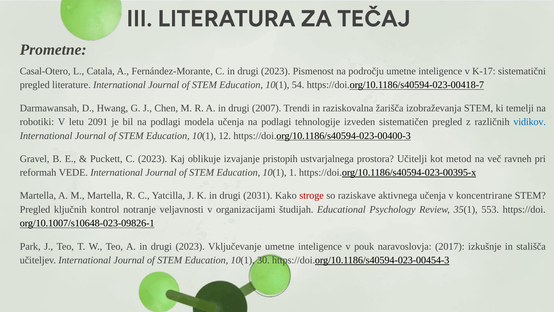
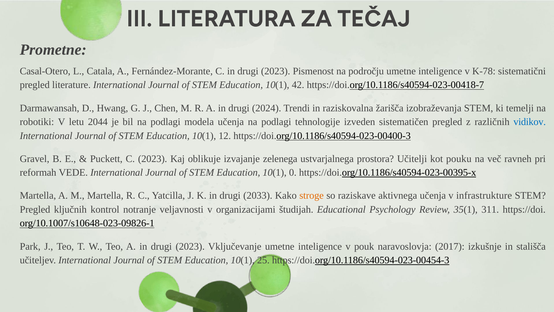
K-17: K-17 -> K-78
54: 54 -> 42
2007: 2007 -> 2024
2091: 2091 -> 2044
pristopih: pristopih -> zelenega
metod: metod -> pouku
1: 1 -> 0
2031: 2031 -> 2033
stroge colour: red -> orange
koncentrirane: koncentrirane -> infrastrukture
553: 553 -> 311
30: 30 -> 25
